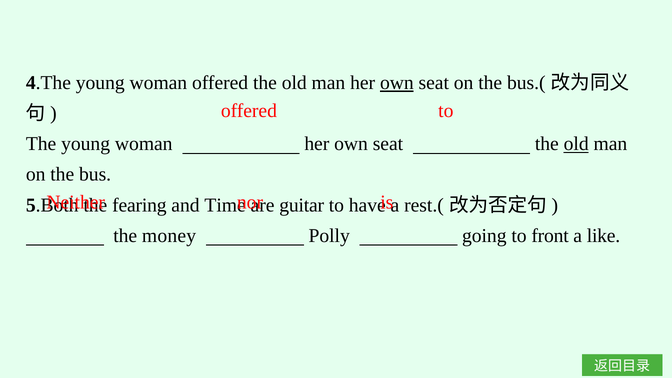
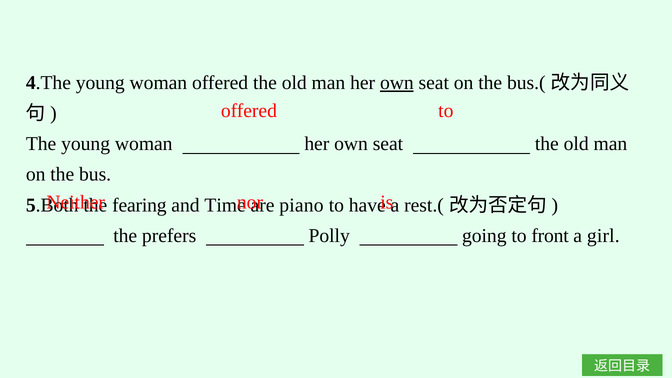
old at (576, 144) underline: present -> none
guitar: guitar -> piano
money: money -> prefers
like: like -> girl
